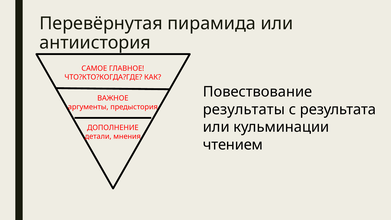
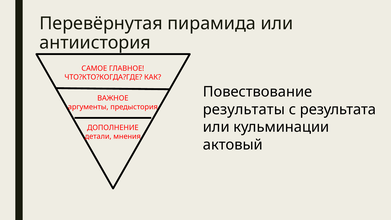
чтением: чтением -> актовый
